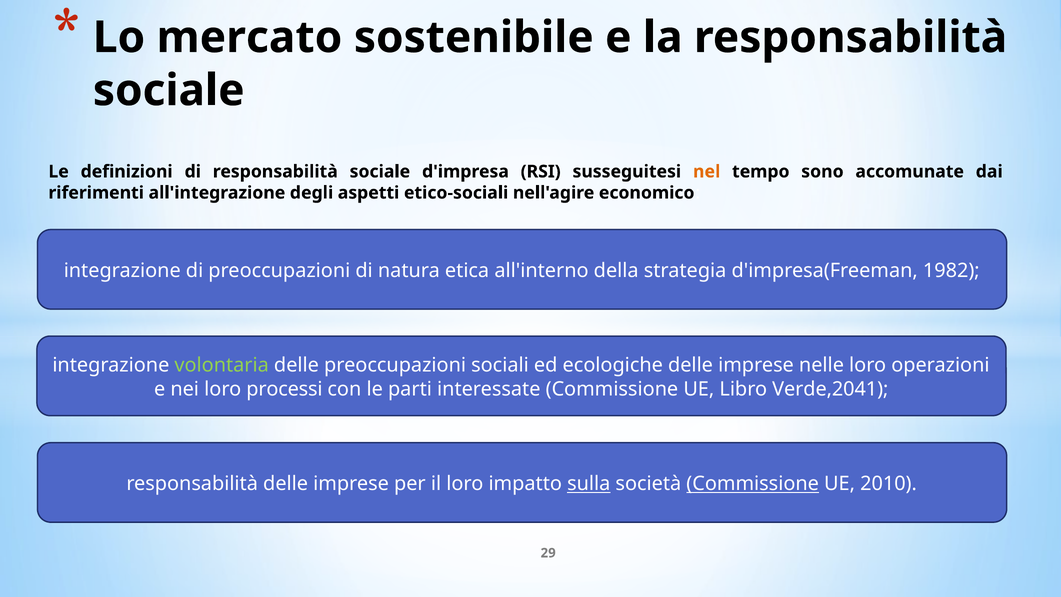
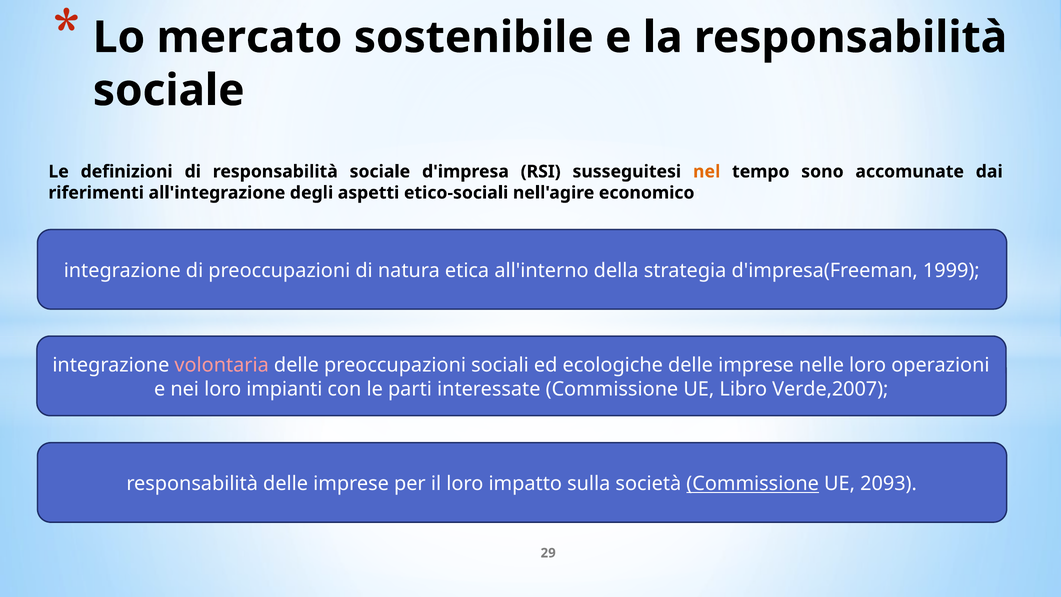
1982: 1982 -> 1999
volontaria colour: light green -> pink
processi: processi -> impianti
Verde,2041: Verde,2041 -> Verde,2007
sulla underline: present -> none
2010: 2010 -> 2093
